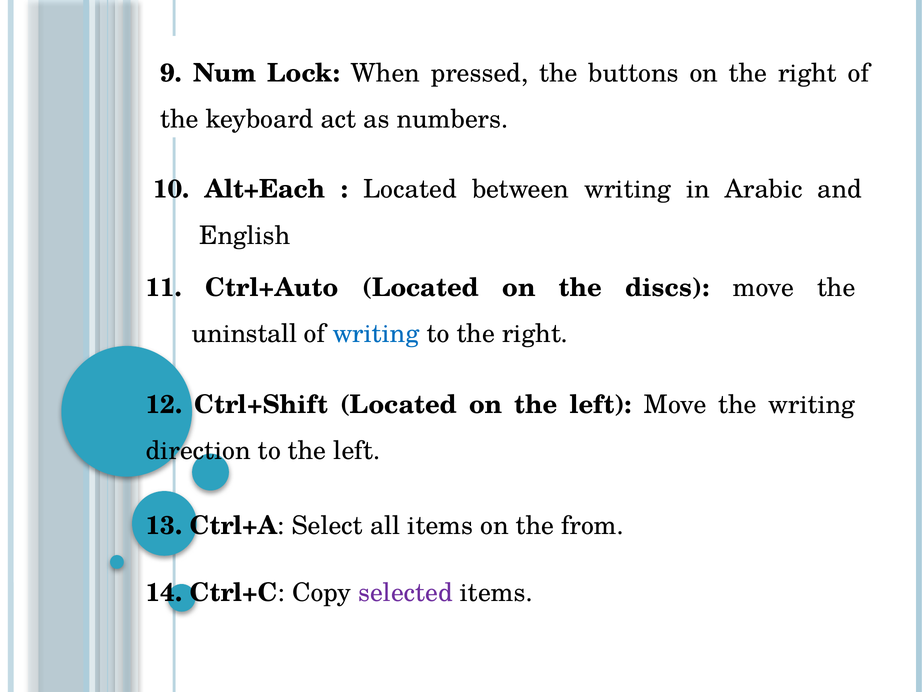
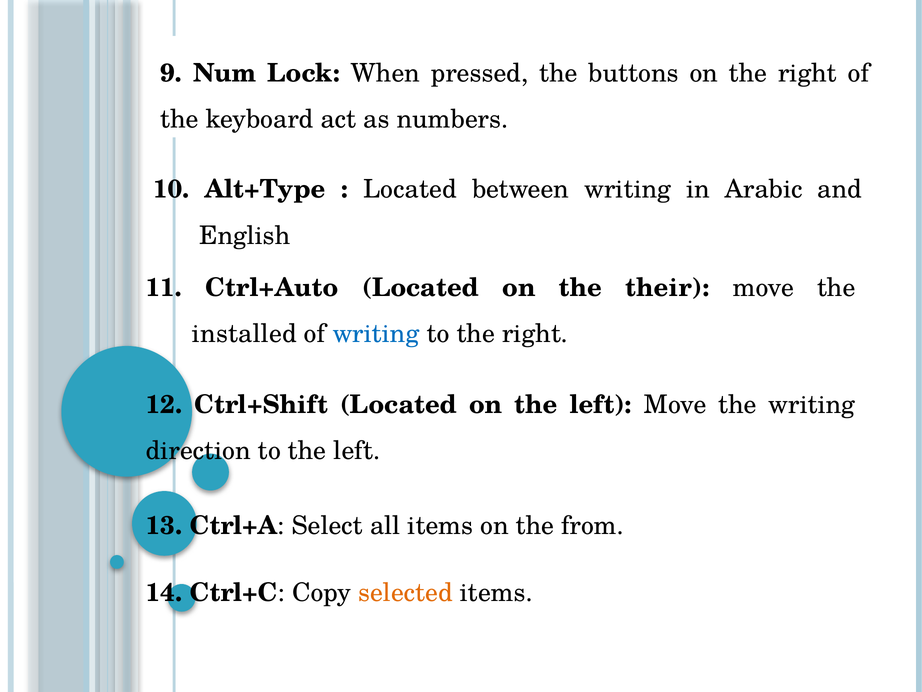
Alt+Each: Alt+Each -> Alt+Type
discs: discs -> their
uninstall: uninstall -> installed
selected colour: purple -> orange
